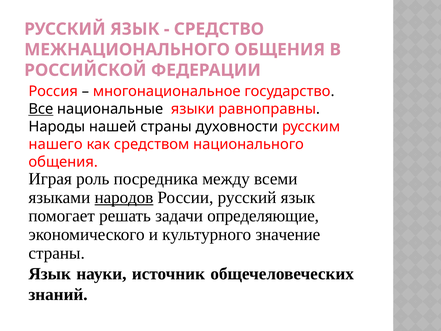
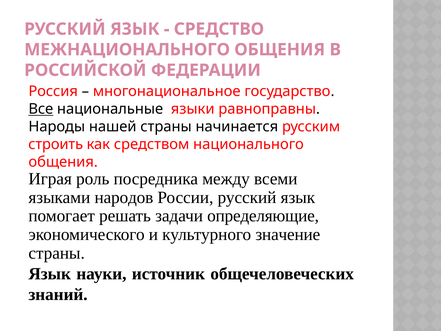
духовности: духовности -> начинается
нашего: нашего -> строить
народов underline: present -> none
